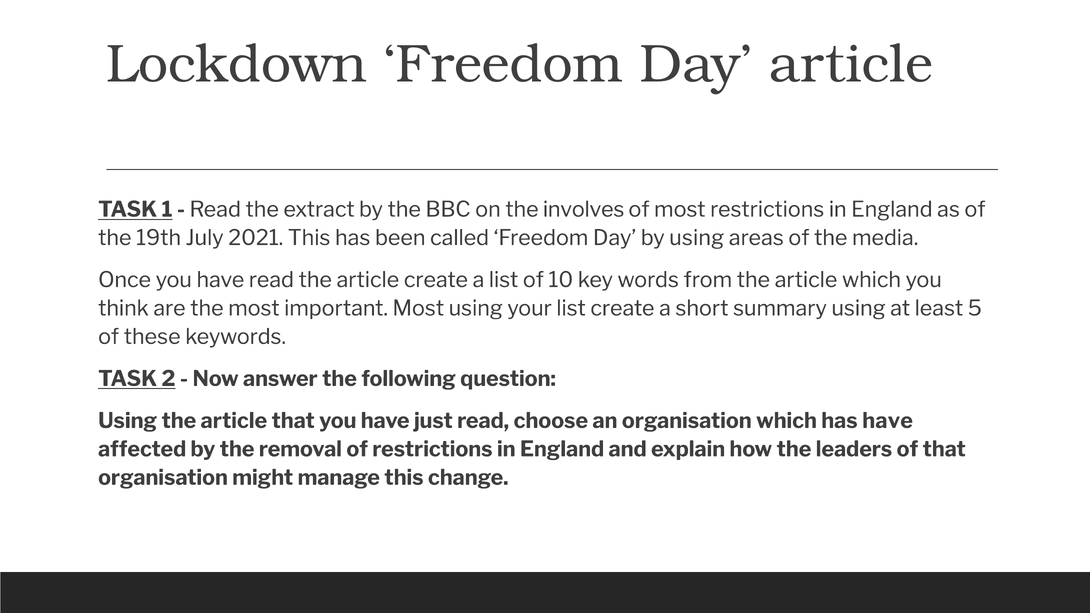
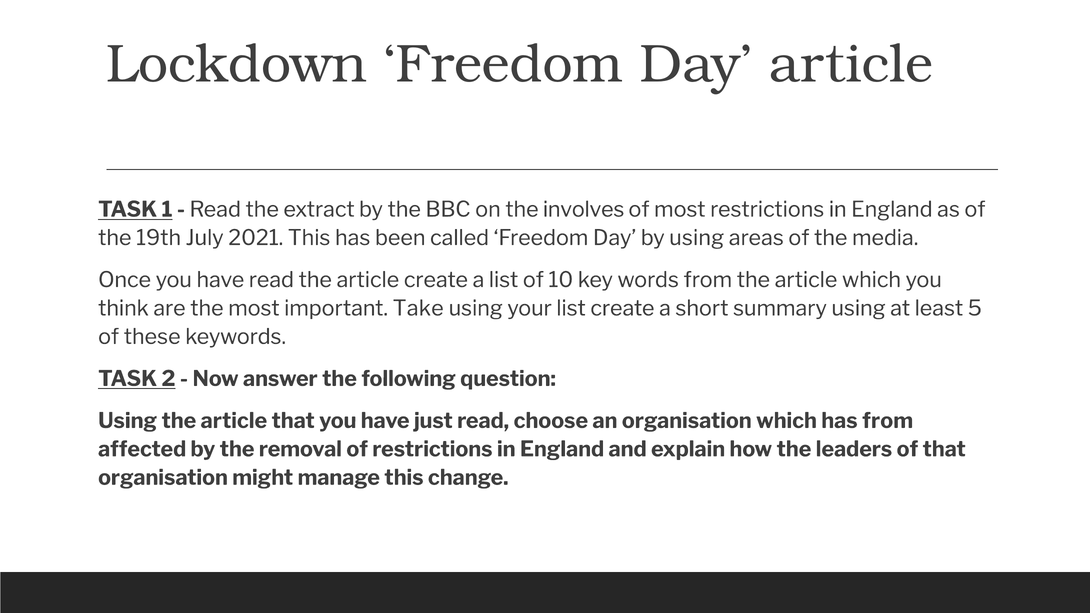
important Most: Most -> Take
has have: have -> from
